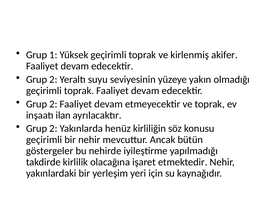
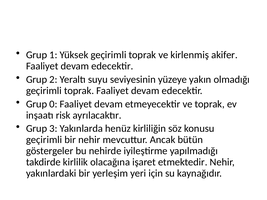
2 at (53, 104): 2 -> 0
ilan: ilan -> risk
2 at (53, 129): 2 -> 3
